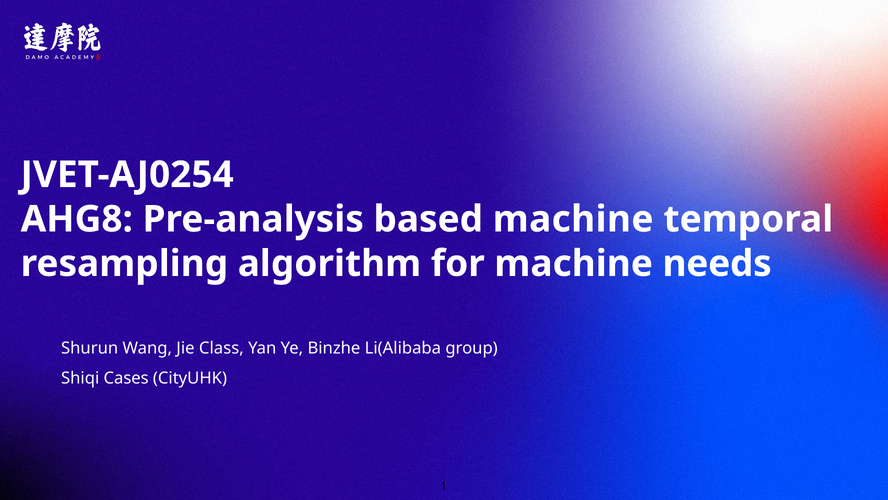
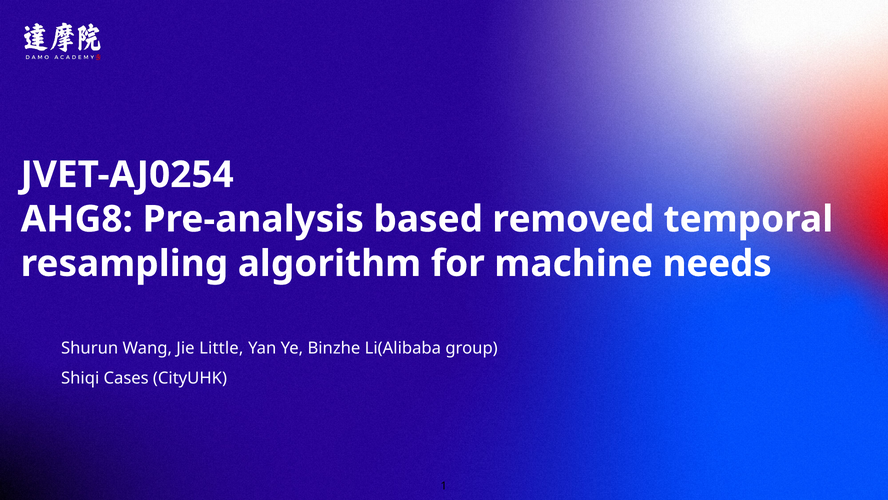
based machine: machine -> removed
Class: Class -> Little
